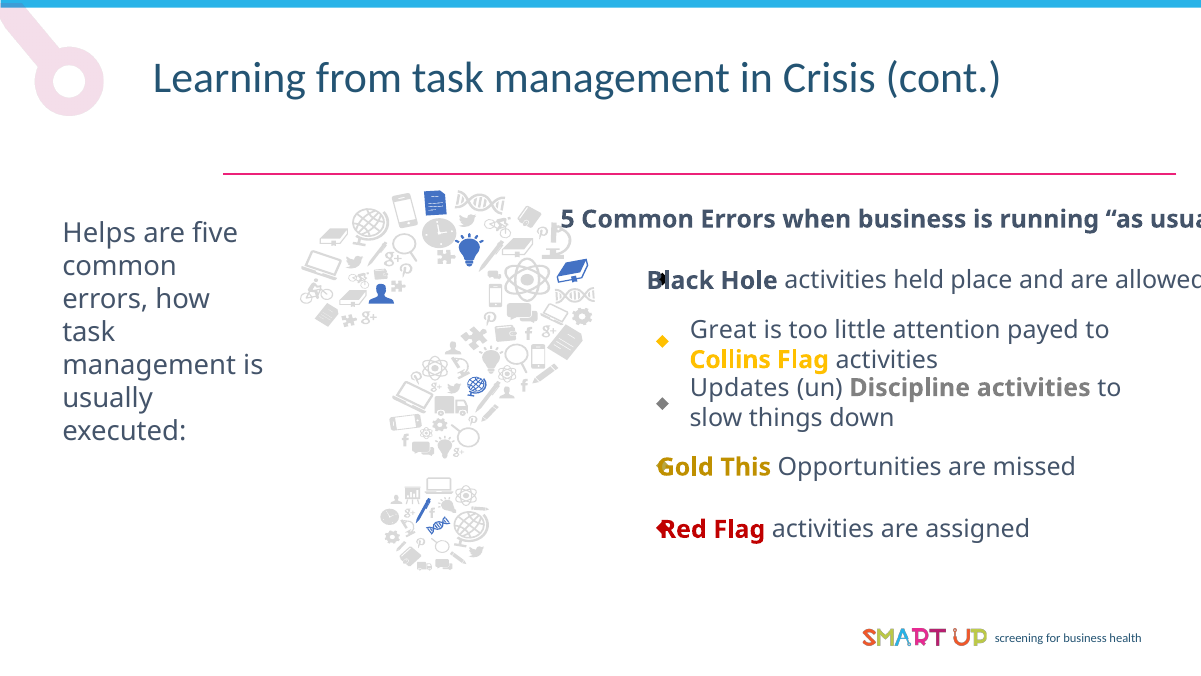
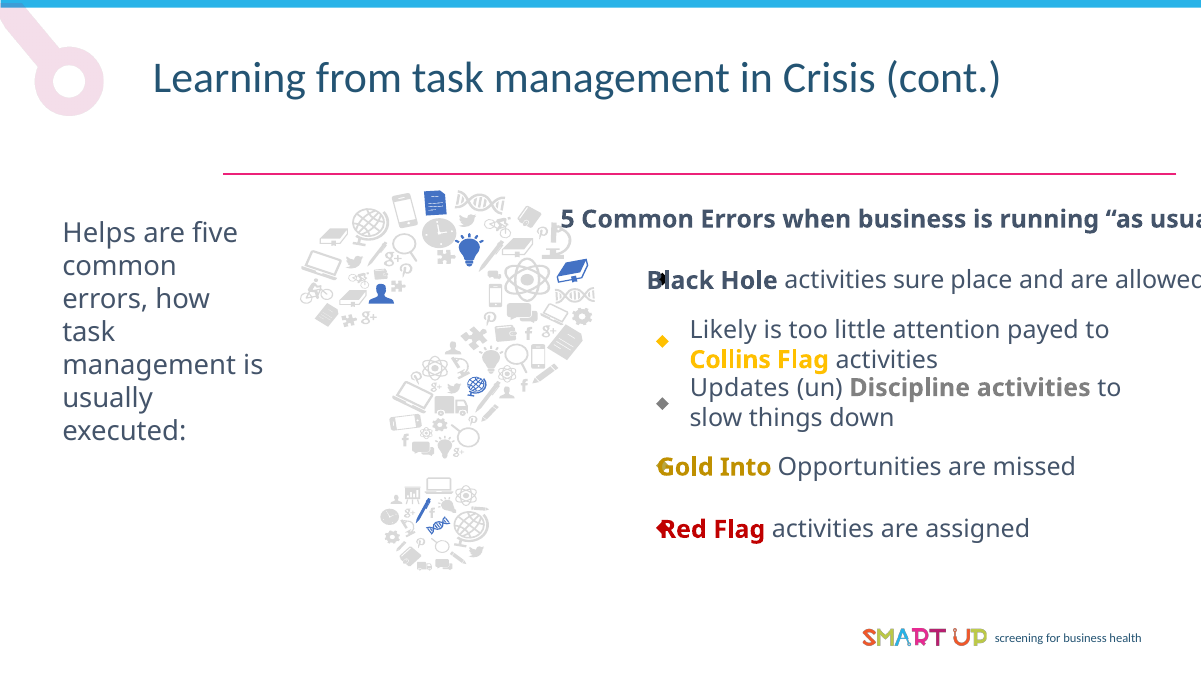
held: held -> sure
Great: Great -> Likely
This: This -> Into
